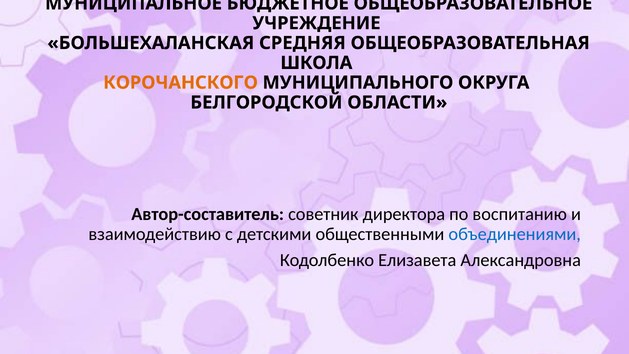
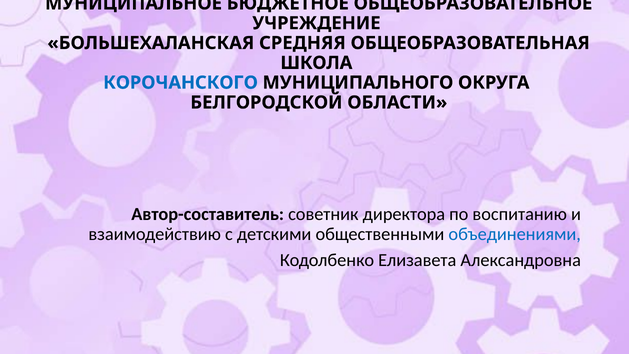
КОРОЧАНСКОГО colour: orange -> blue
